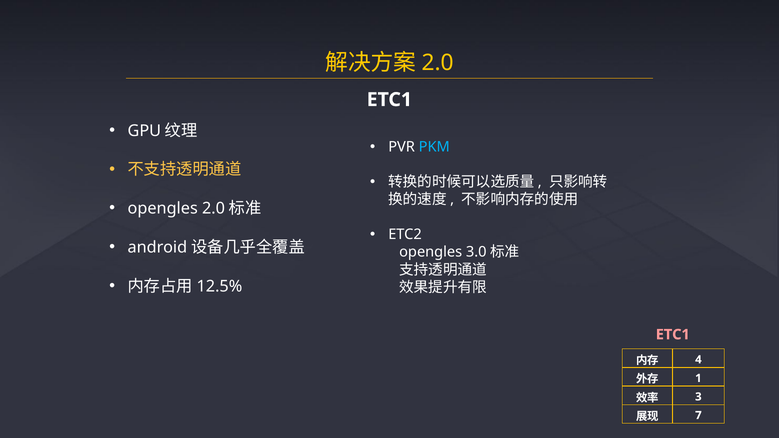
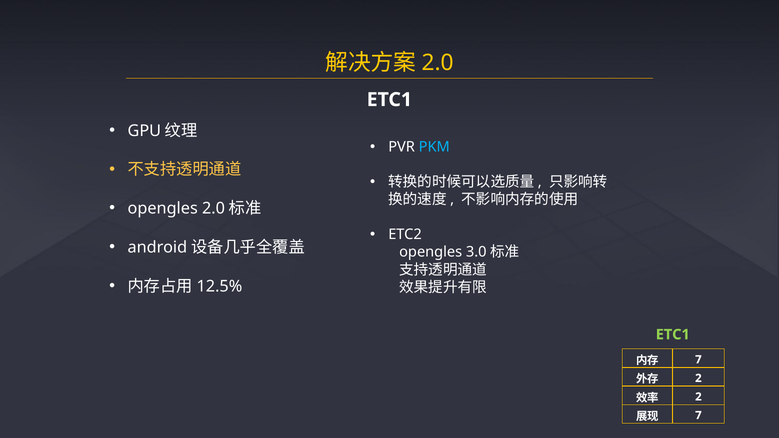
ETC1 at (673, 335) colour: pink -> light green
4 at (698, 360): 4 -> 7
1 at (698, 378): 1 -> 2
3 at (698, 397): 3 -> 2
